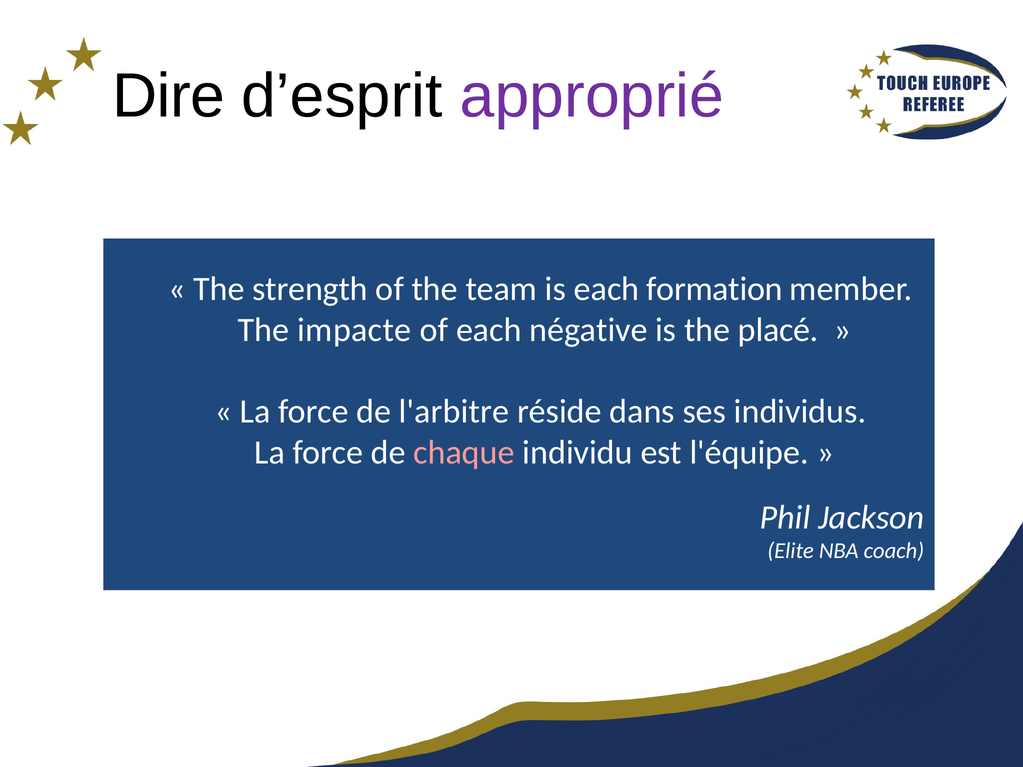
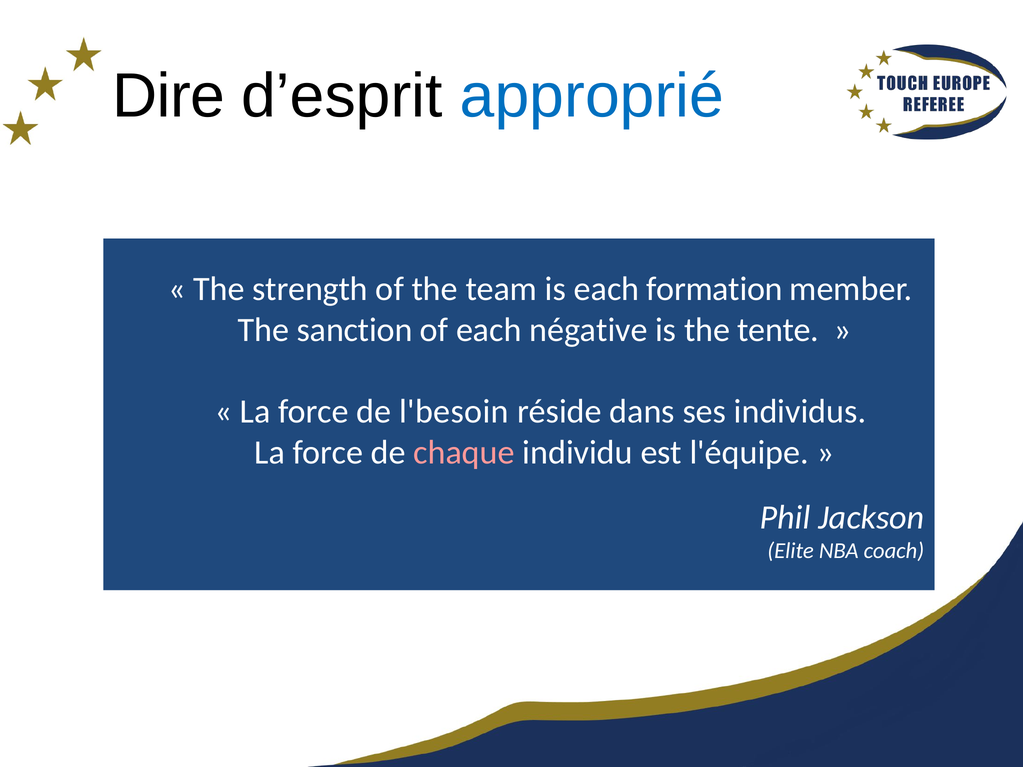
approprié colour: purple -> blue
impacte: impacte -> sanction
placé: placé -> tente
l'arbitre: l'arbitre -> l'besoin
